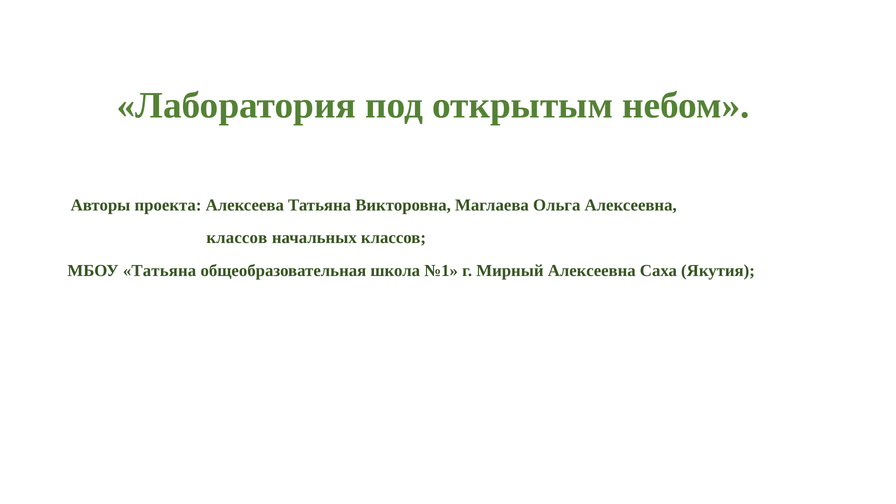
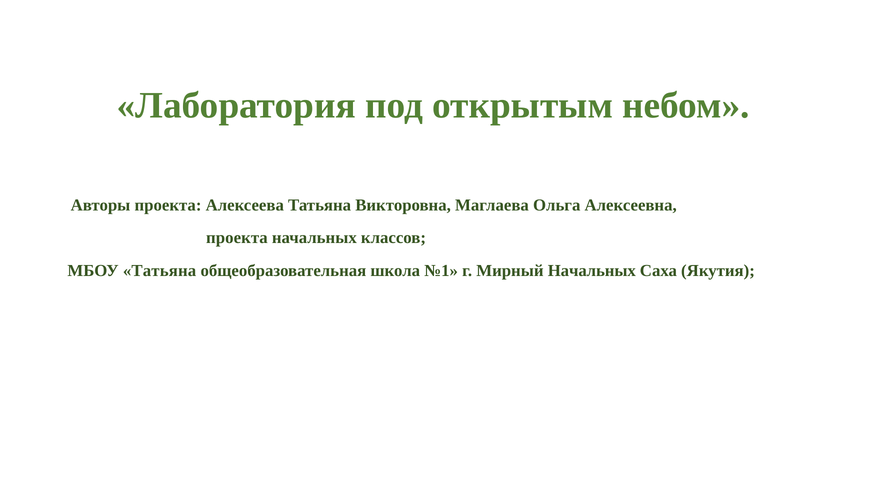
классов at (237, 238): классов -> проекта
Мирный Алексеевна: Алексеевна -> Начальных
